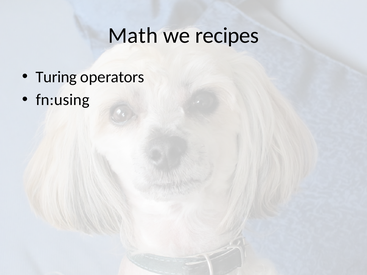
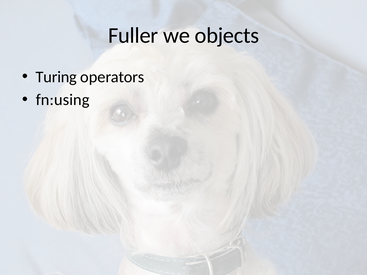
Math: Math -> Fuller
recipes: recipes -> objects
